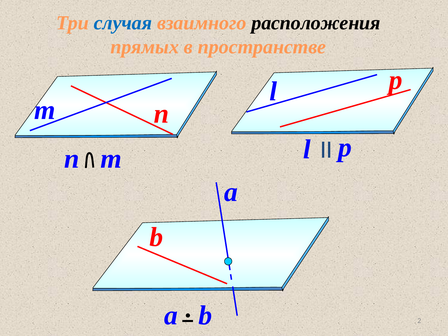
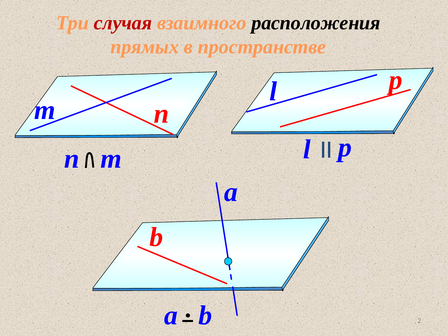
случая colour: blue -> red
